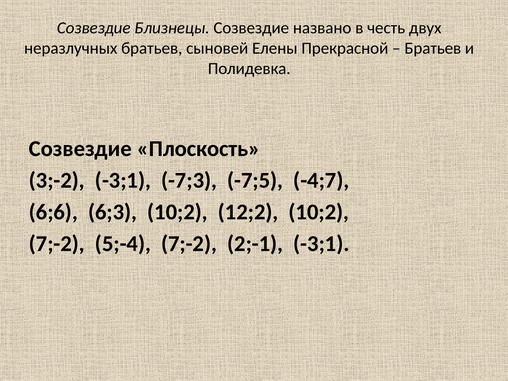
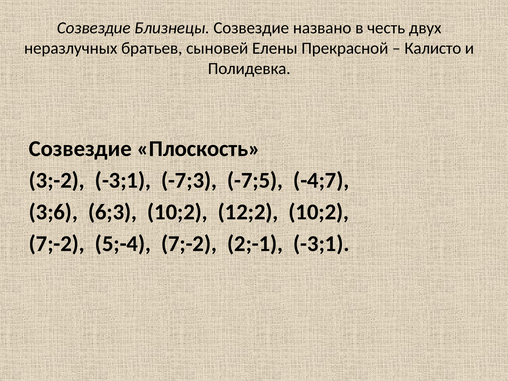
Братьев at (433, 48): Братьев -> Калисто
6;6: 6;6 -> 3;6
